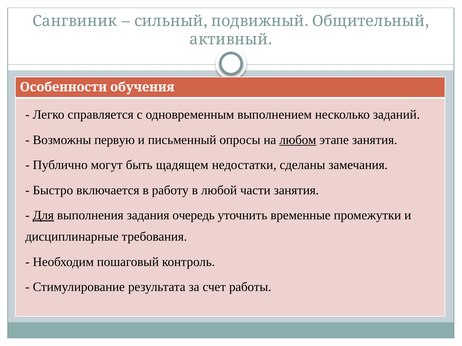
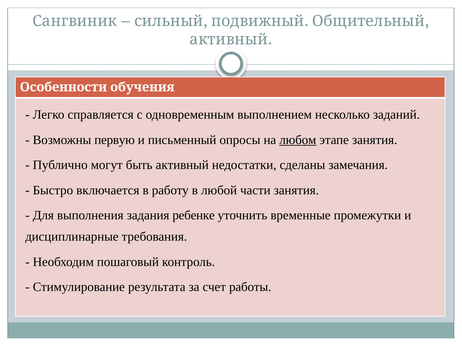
быть щадящем: щадящем -> активный
Для underline: present -> none
очередь: очередь -> ребенке
